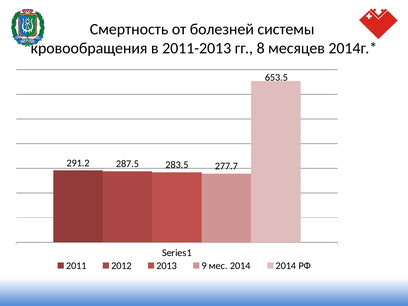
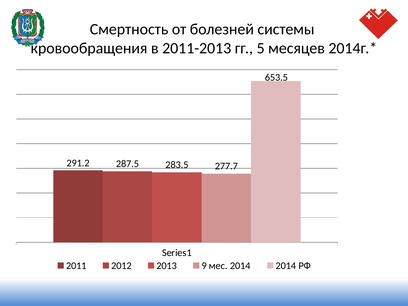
8: 8 -> 5
